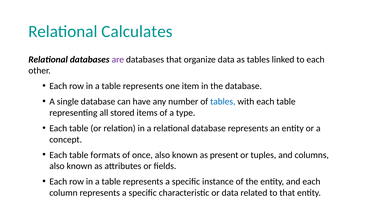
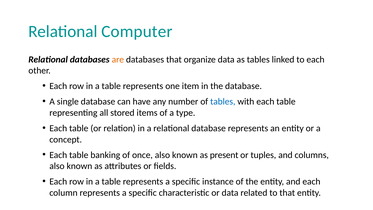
Calculates: Calculates -> Computer
are colour: purple -> orange
formats: formats -> banking
